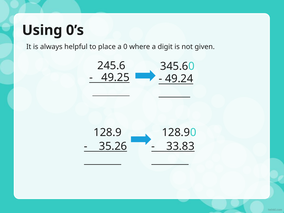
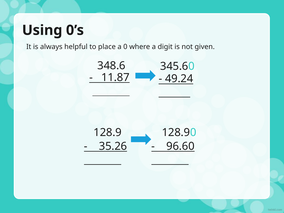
245.6: 245.6 -> 348.6
49.25: 49.25 -> 11.87
33.83: 33.83 -> 96.60
